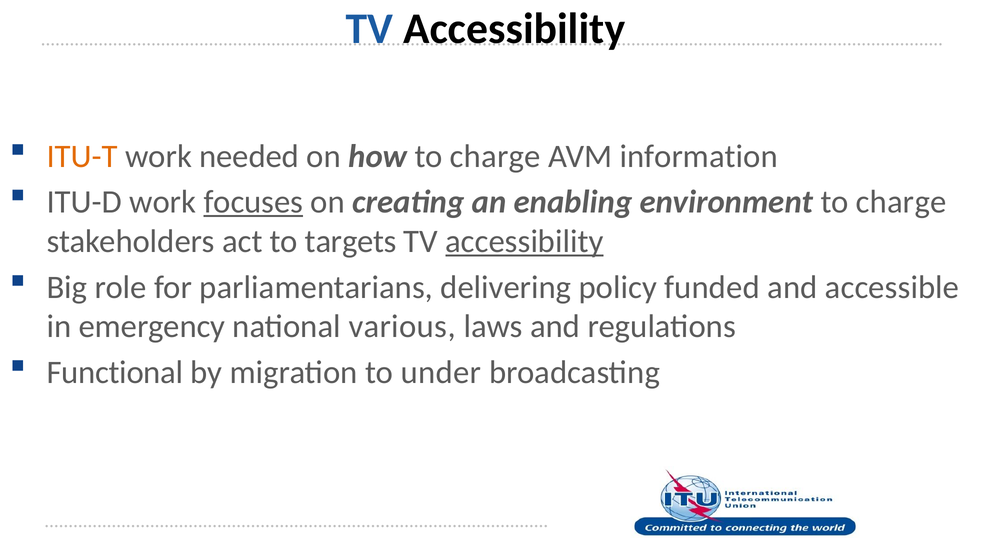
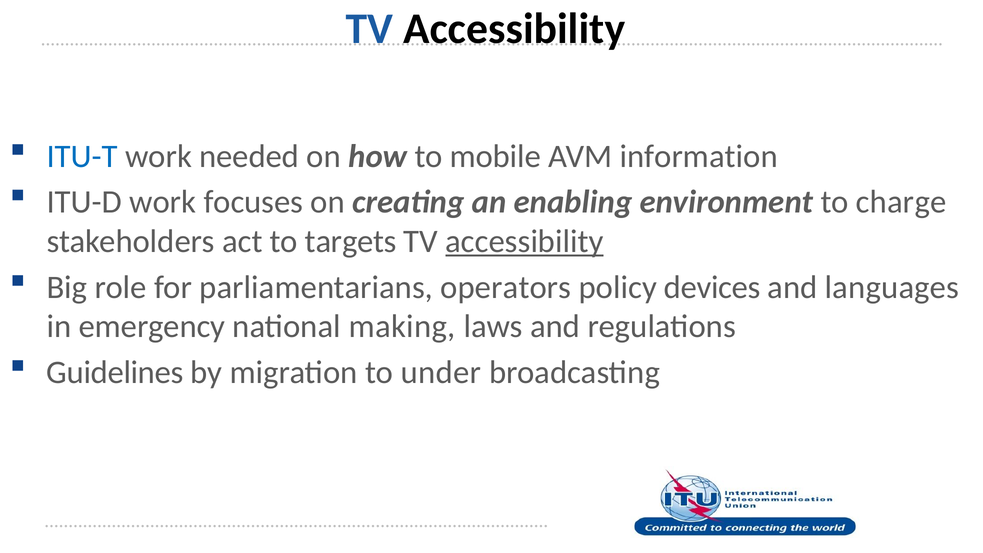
ITU-T colour: orange -> blue
how to charge: charge -> mobile
focuses underline: present -> none
delivering: delivering -> operators
funded: funded -> devices
accessible: accessible -> languages
various: various -> making
Functional: Functional -> Guidelines
